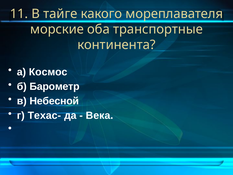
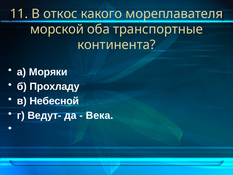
тайге: тайге -> откос
морские: морские -> морской
Космос: Космос -> Моряки
Барометр: Барометр -> Прохладу
Техас-: Техас- -> Ведут-
